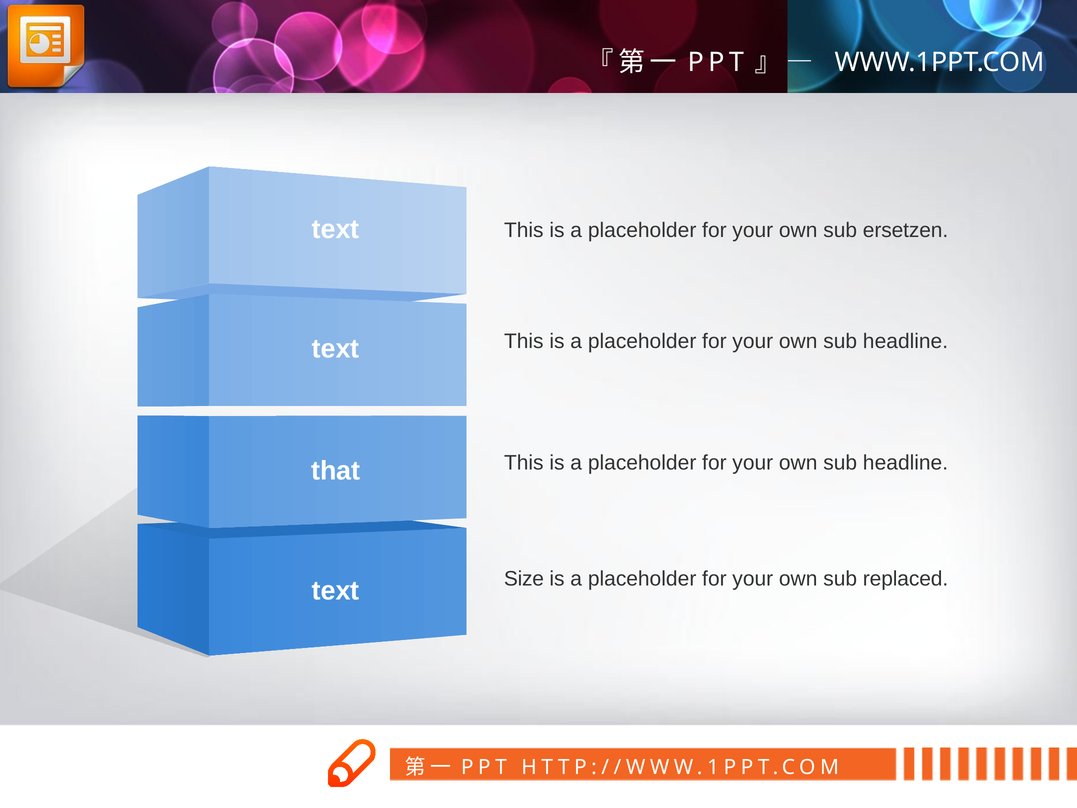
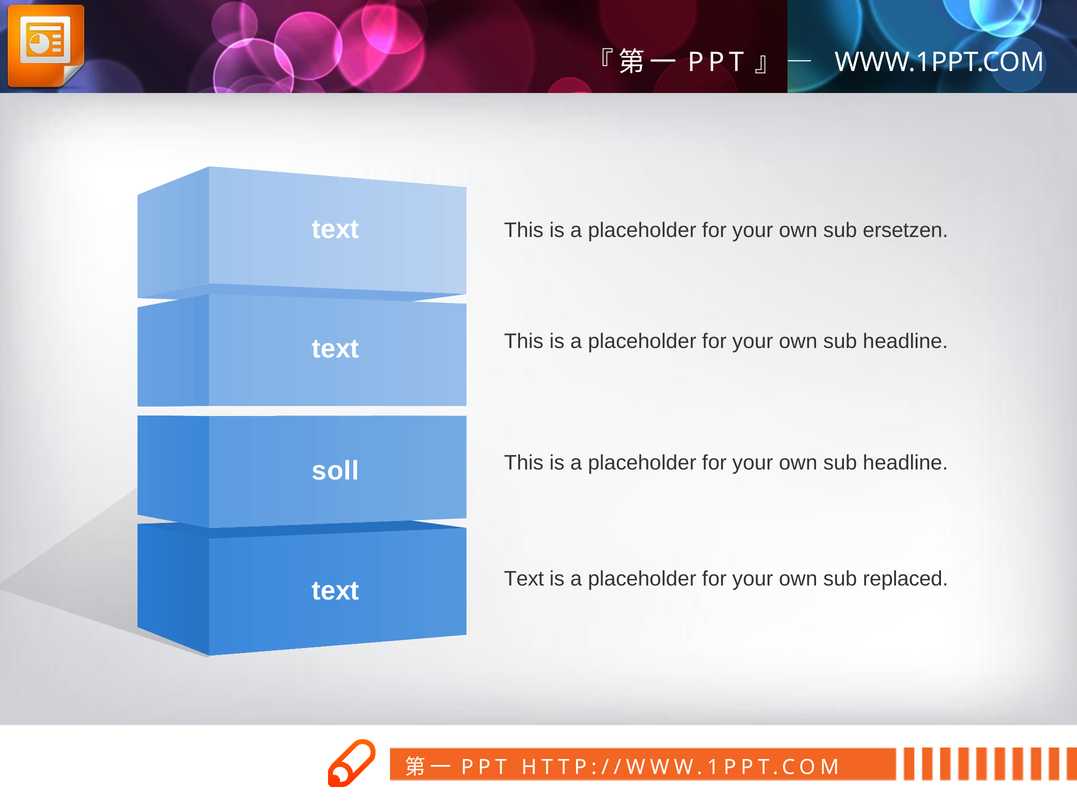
that: that -> soll
Size at (524, 579): Size -> Text
